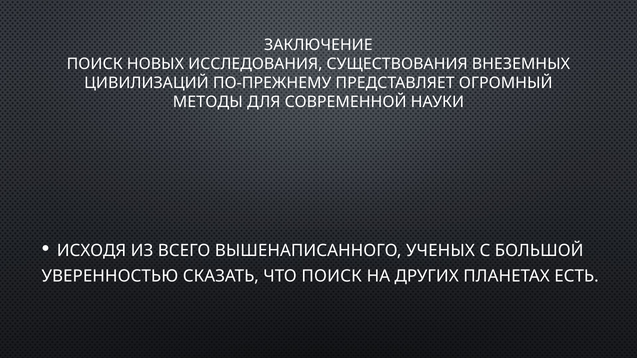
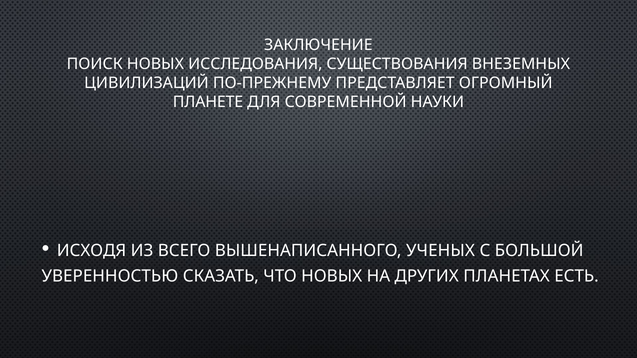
МЕТОДЫ: МЕТОДЫ -> ПЛАНЕТЕ
ЧТО ПОИСК: ПОИСК -> НОВЫХ
